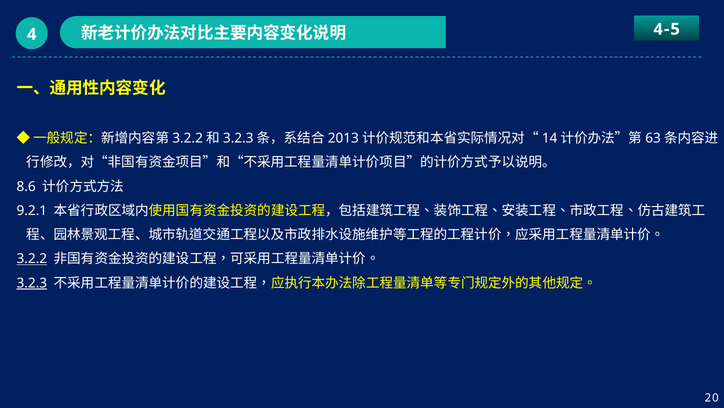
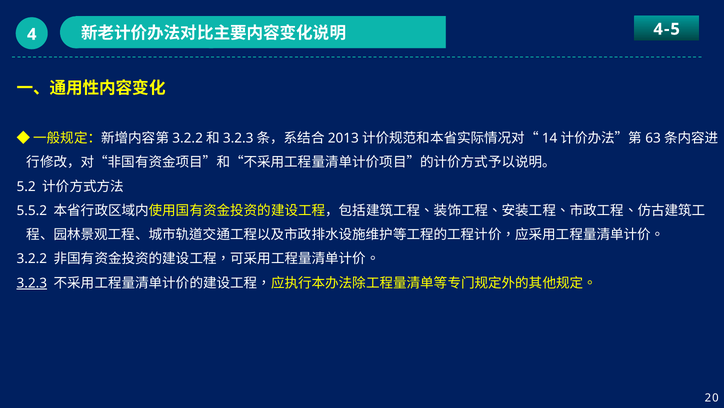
8.6: 8.6 -> 5.2
9.2.1: 9.2.1 -> 5.5.2
3.2.2 underline: present -> none
